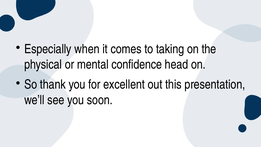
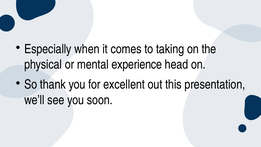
confidence: confidence -> experience
